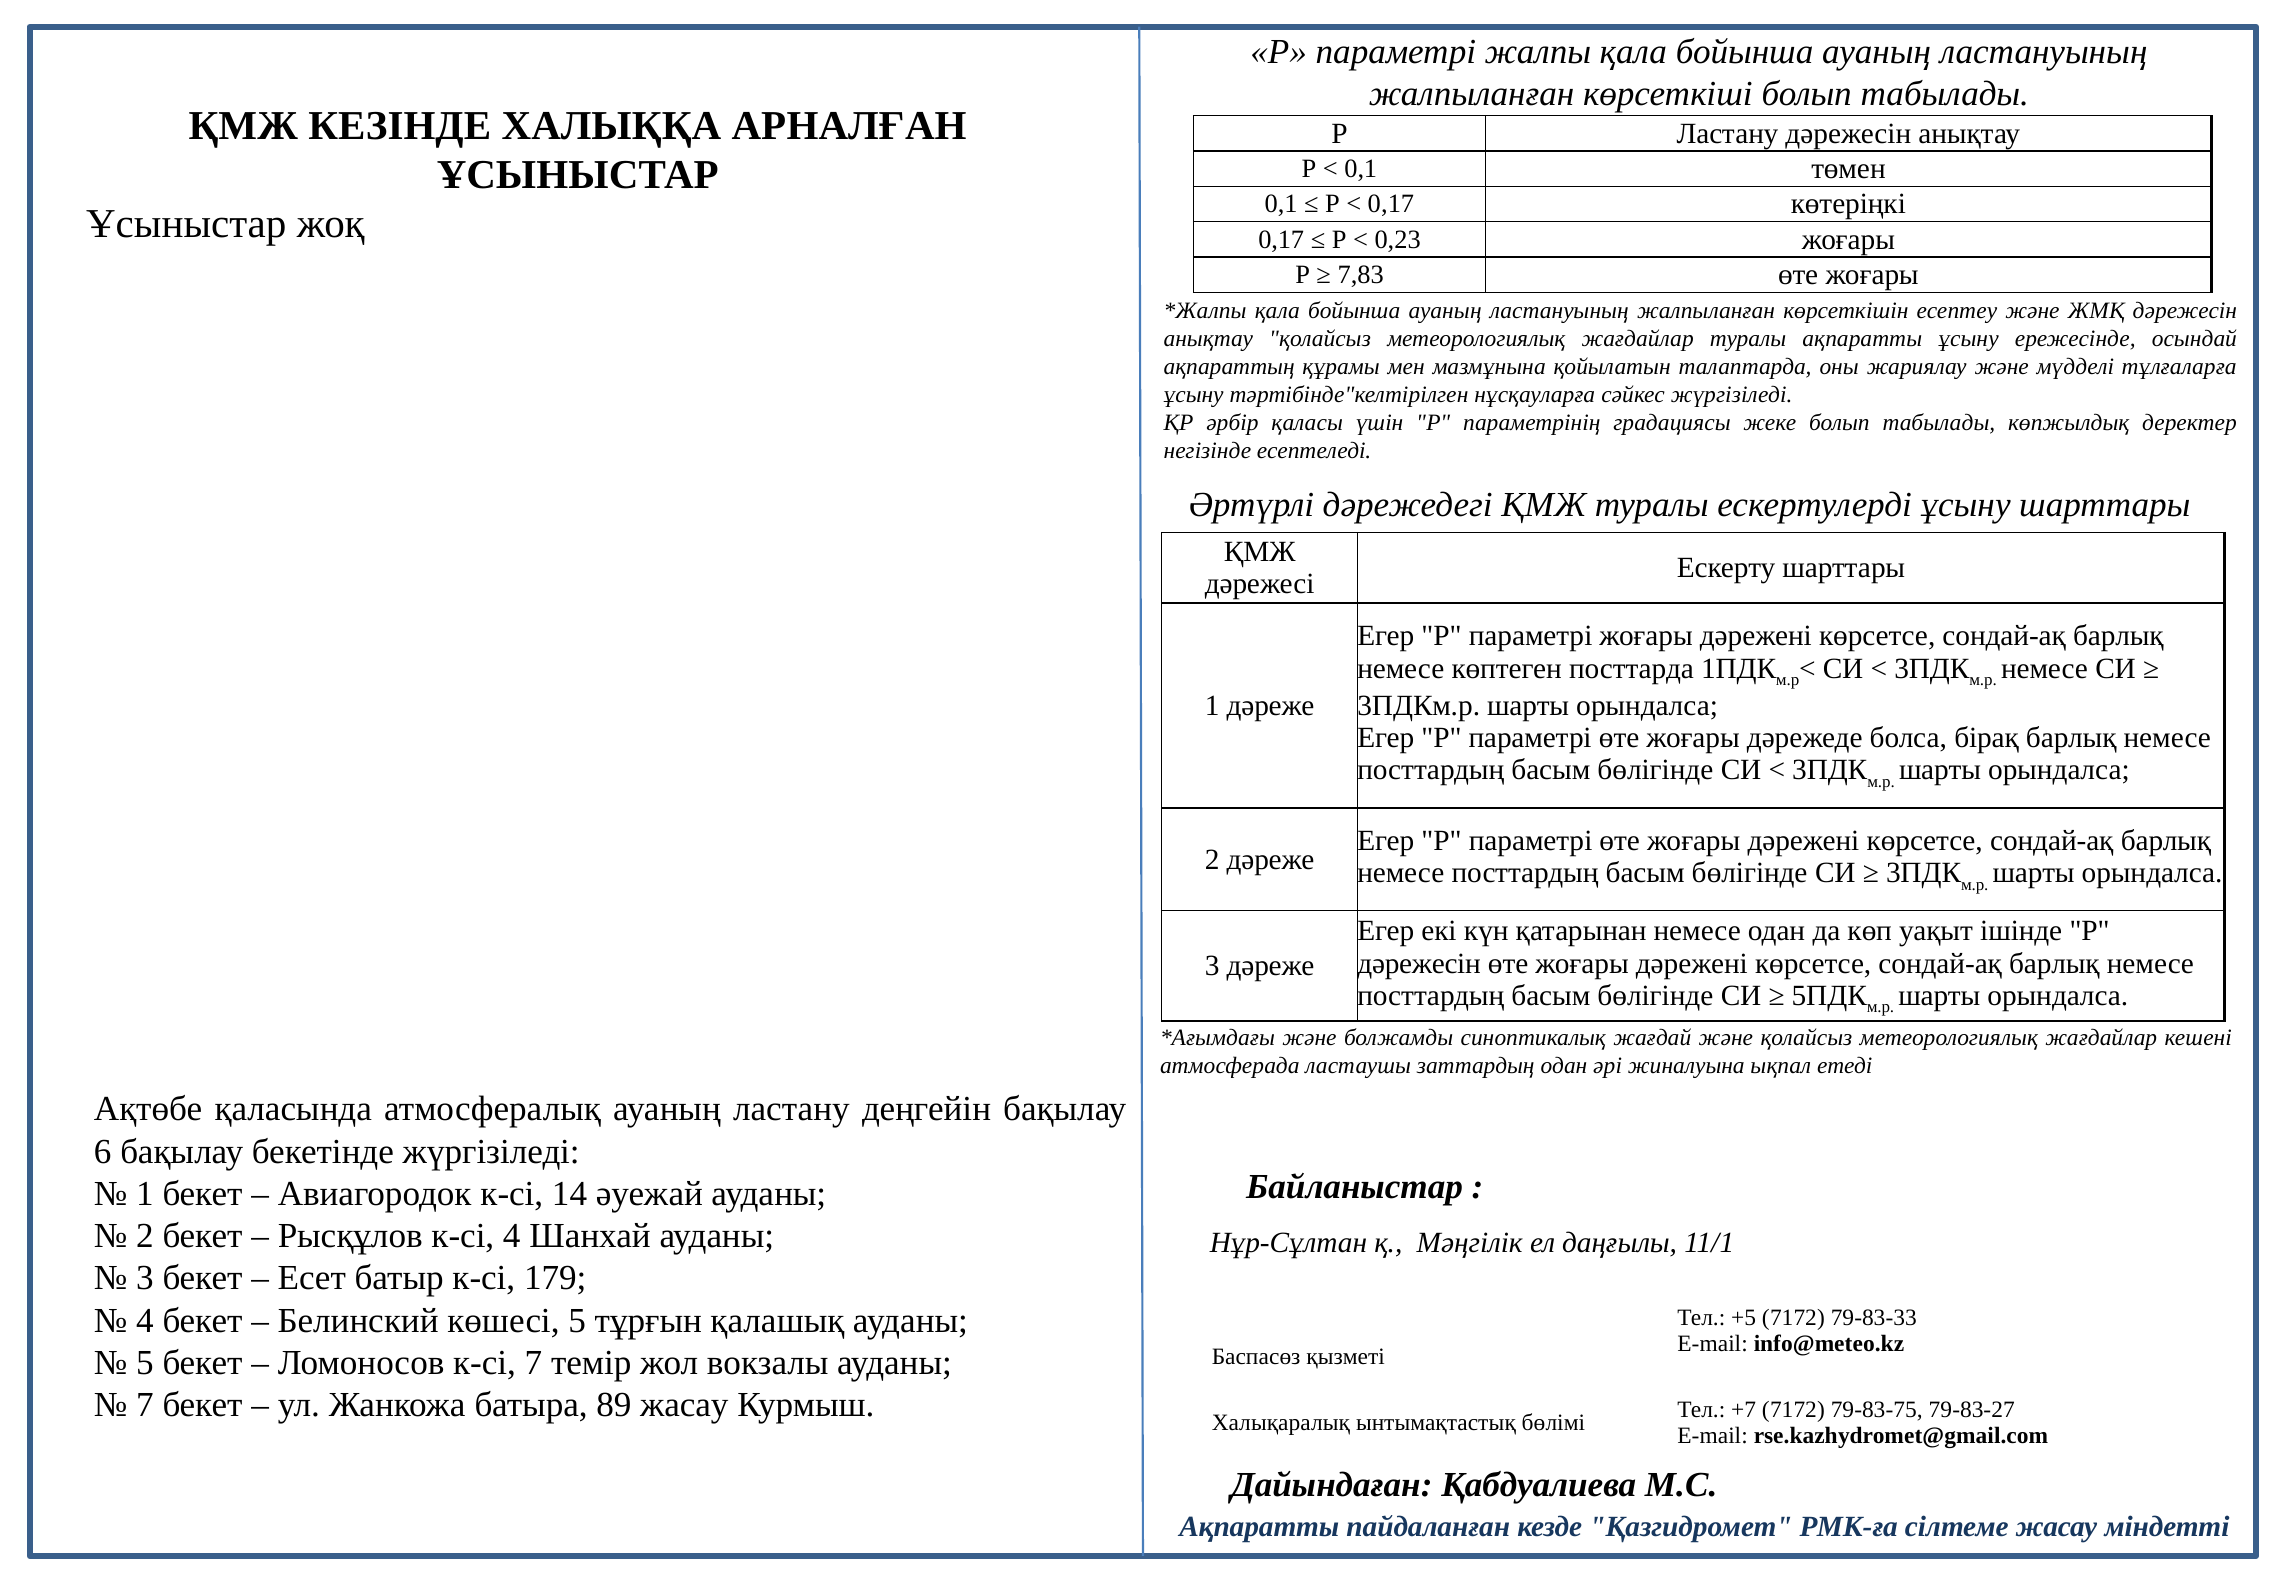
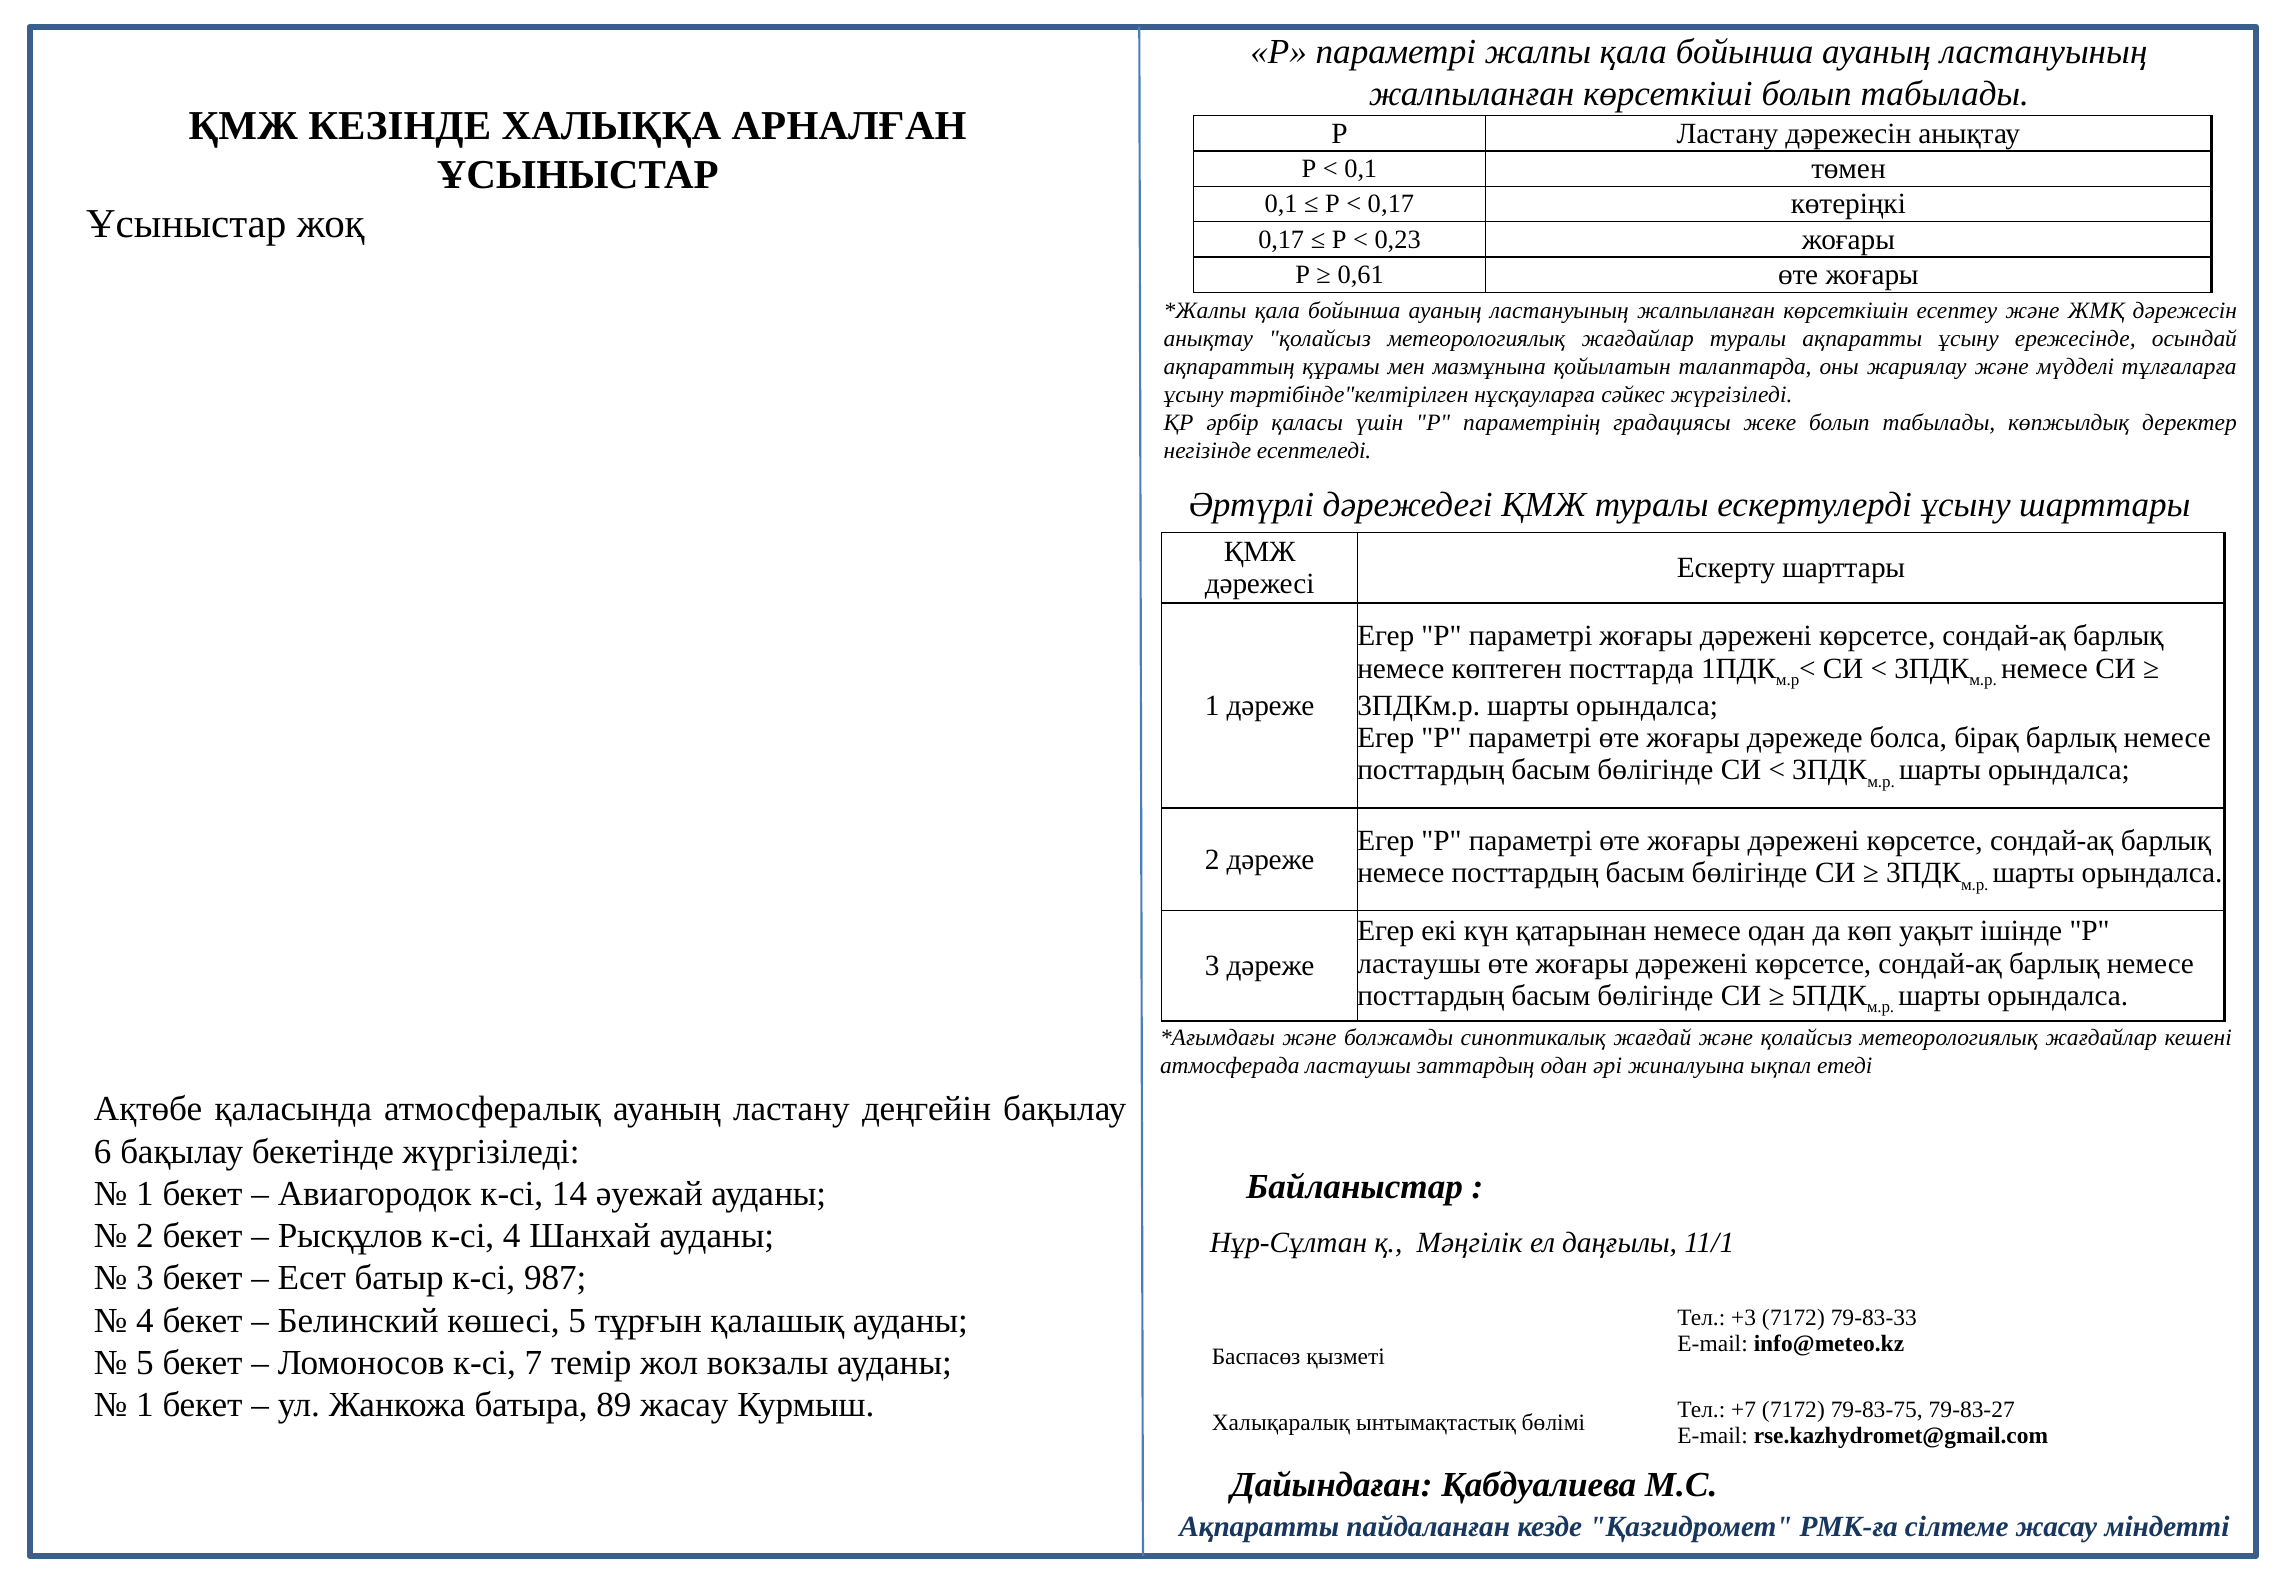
7,83: 7,83 -> 0,61
дәрежесін at (1419, 963): дәрежесін -> ластаушы
179: 179 -> 987
+5: +5 -> +3
7 at (145, 1405): 7 -> 1
